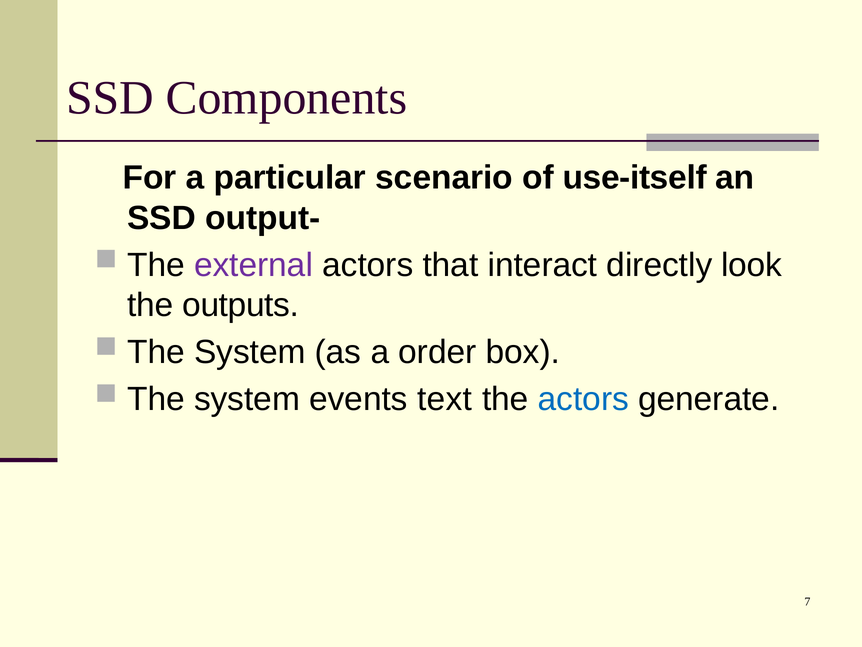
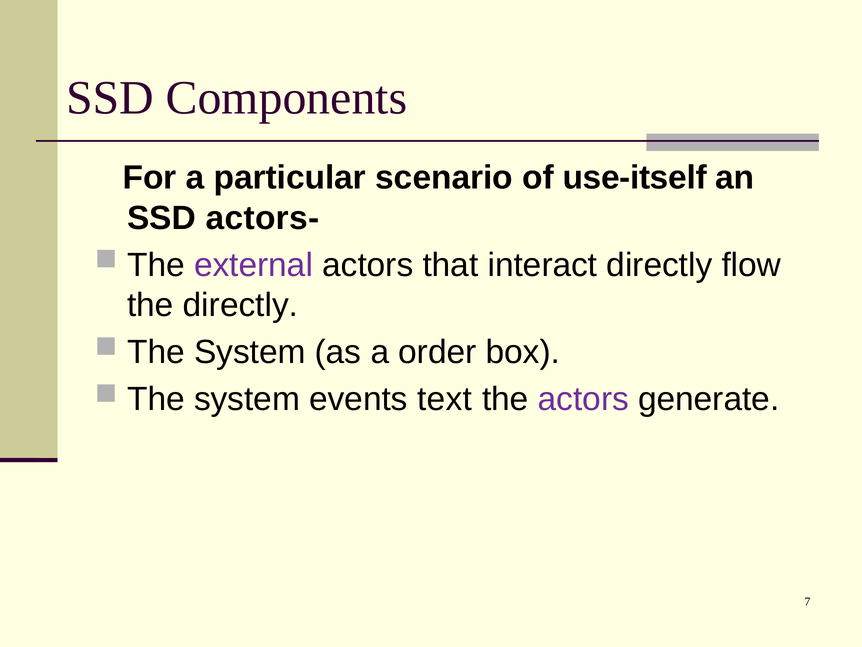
output-: output- -> actors-
look: look -> flow
the outputs: outputs -> directly
actors at (583, 399) colour: blue -> purple
